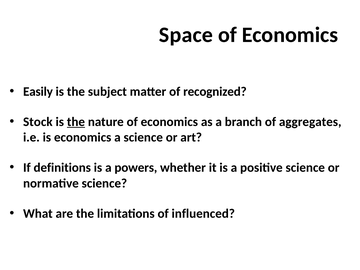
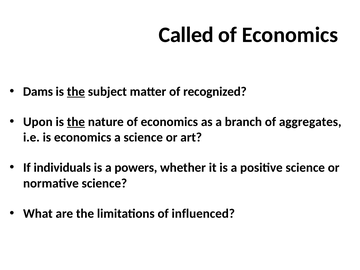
Space: Space -> Called
Easily: Easily -> Dams
the at (76, 92) underline: none -> present
Stock: Stock -> Upon
definitions: definitions -> individuals
